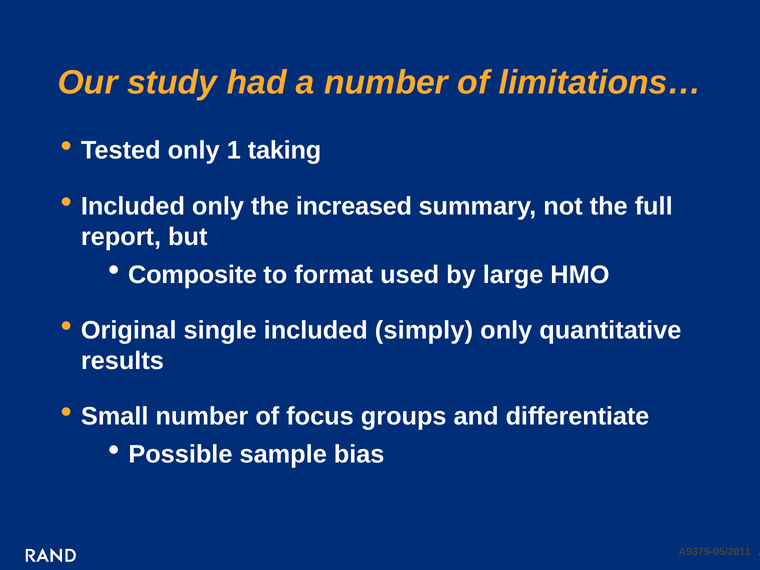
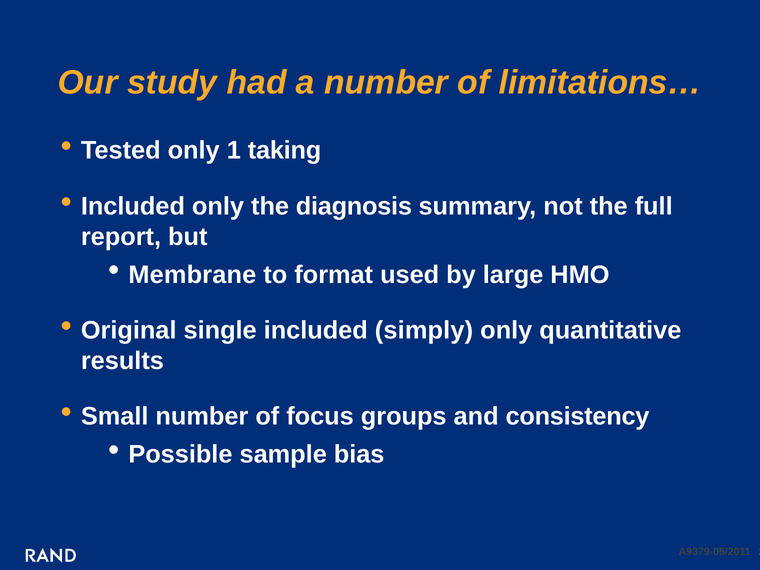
increased: increased -> diagnosis
Composite: Composite -> Membrane
differentiate: differentiate -> consistency
